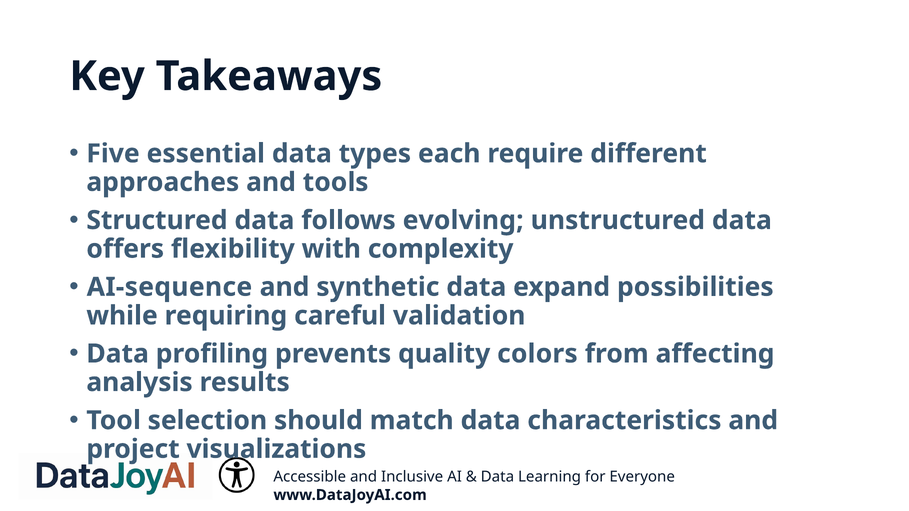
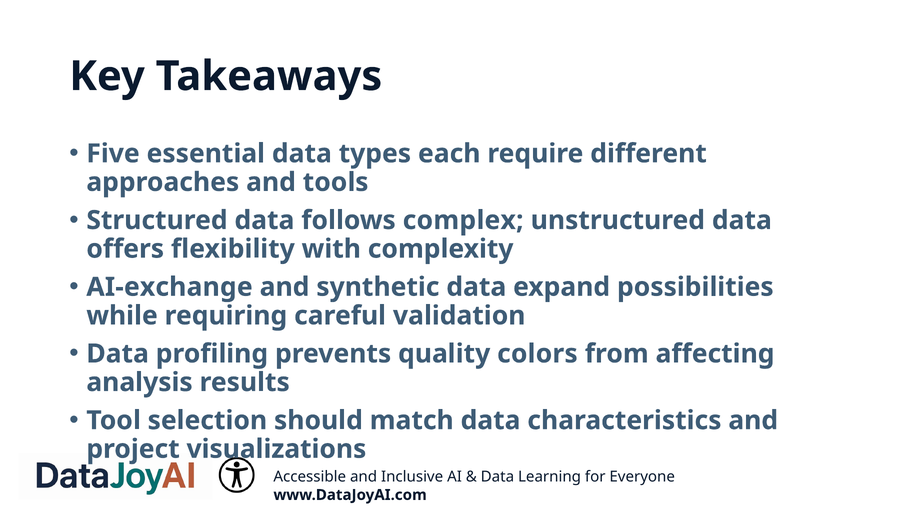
evolving: evolving -> complex
AI-sequence: AI-sequence -> AI-exchange
